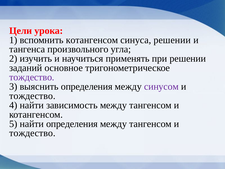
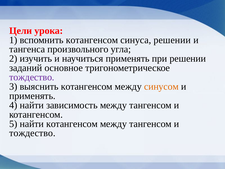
выяснить определения: определения -> котангенсом
синусом colour: purple -> orange
тождество at (32, 96): тождество -> применять
найти определения: определения -> котангенсом
